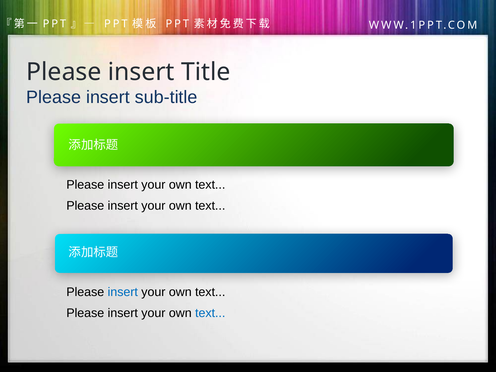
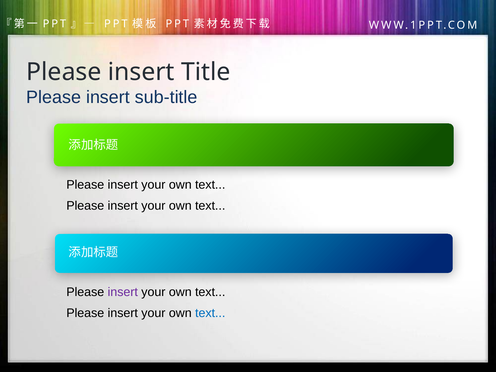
insert at (123, 292) colour: blue -> purple
